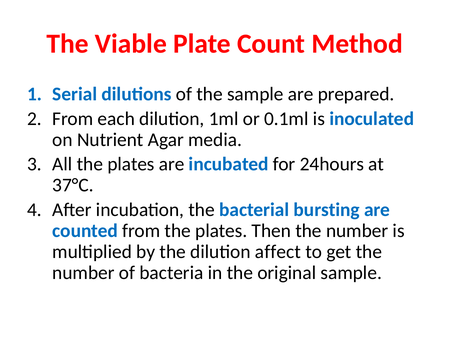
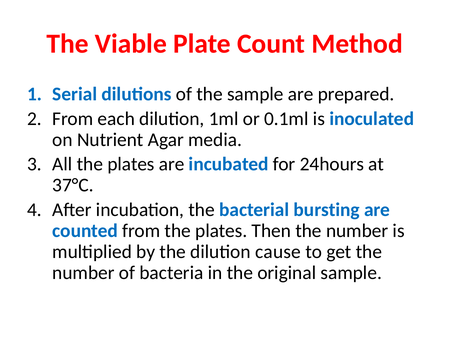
affect: affect -> cause
